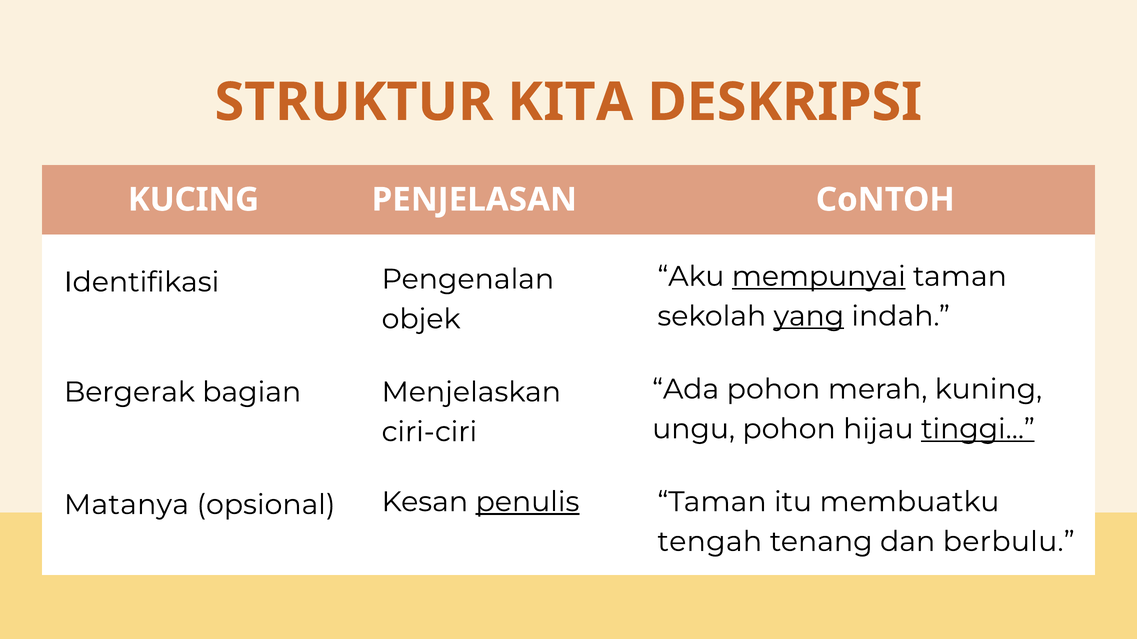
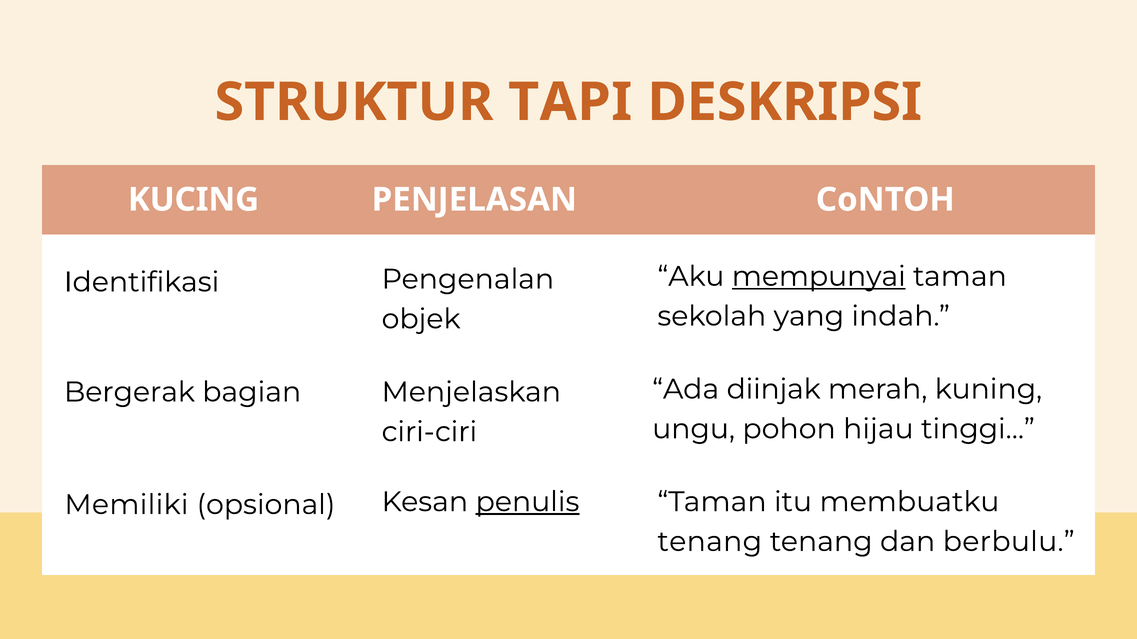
KITA: KITA -> TAPI
yang underline: present -> none
Ada pohon: pohon -> diinjak
tinggi… underline: present -> none
Matanya: Matanya -> Memiliki
tengah at (710, 542): tengah -> tenang
